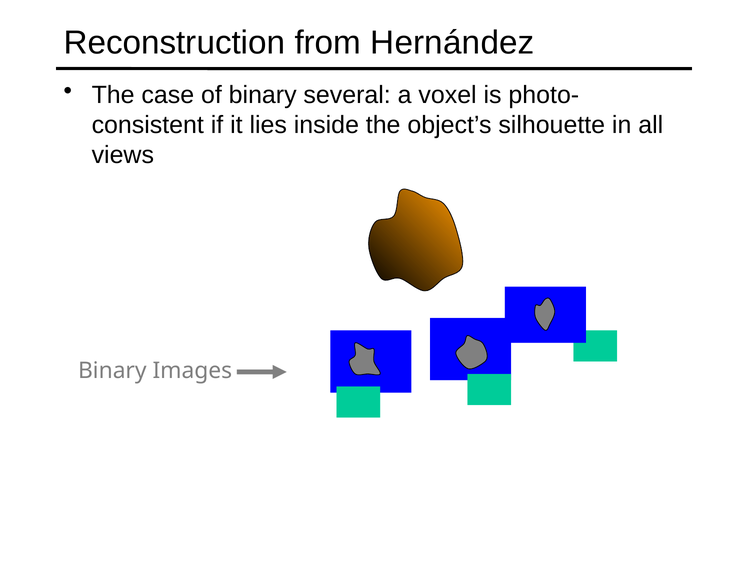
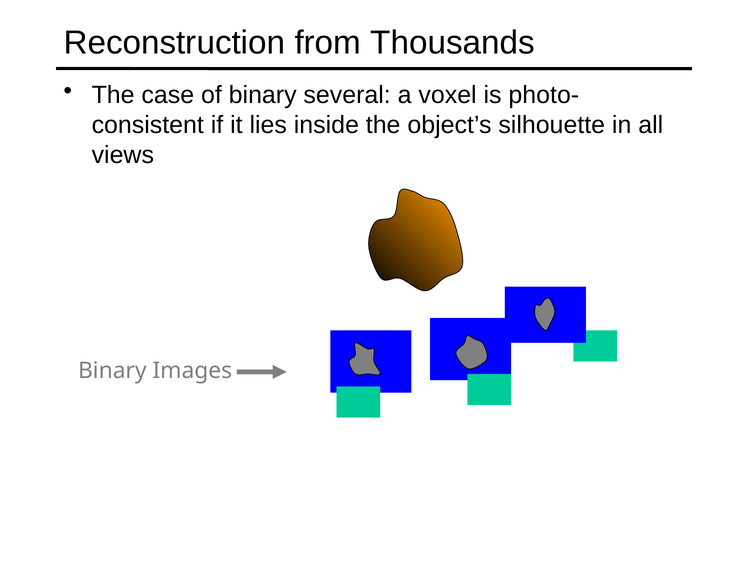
Hernández: Hernández -> Thousands
